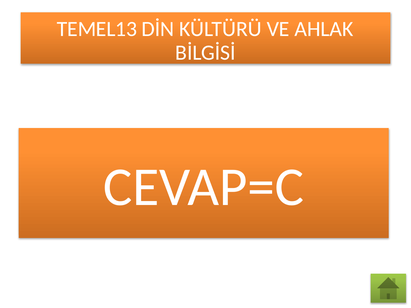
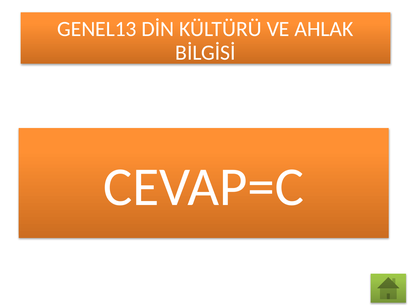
TEMEL13: TEMEL13 -> GENEL13
